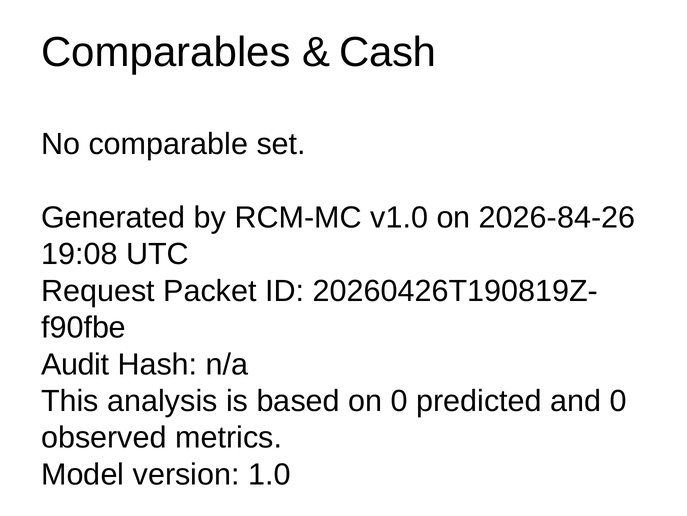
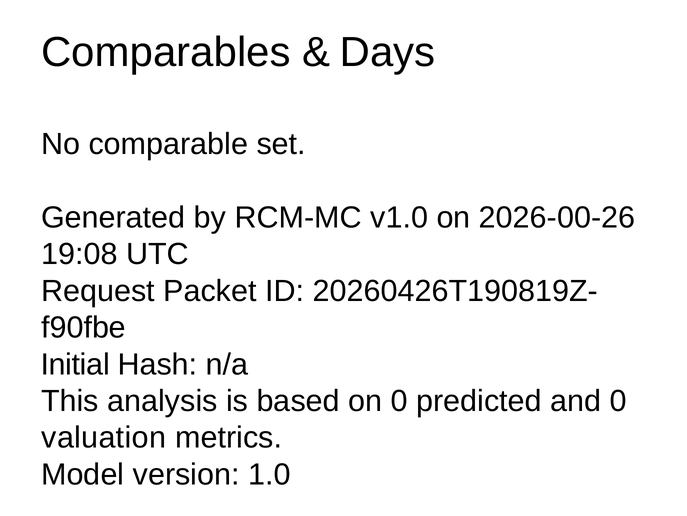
Cash: Cash -> Days
2026-84-26: 2026-84-26 -> 2026-00-26
Audit: Audit -> Initial
observed: observed -> valuation
